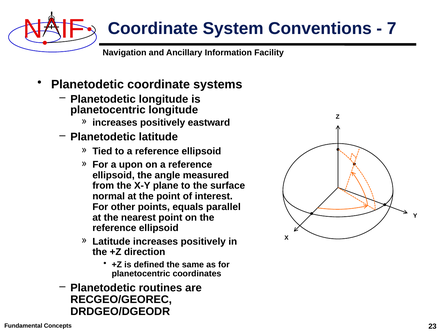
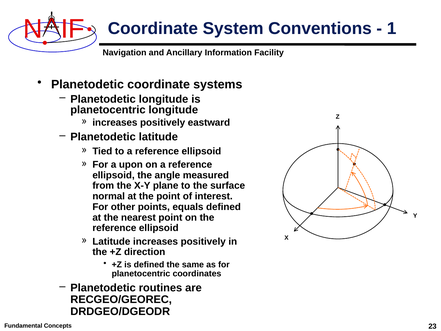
7: 7 -> 1
equals parallel: parallel -> defined
